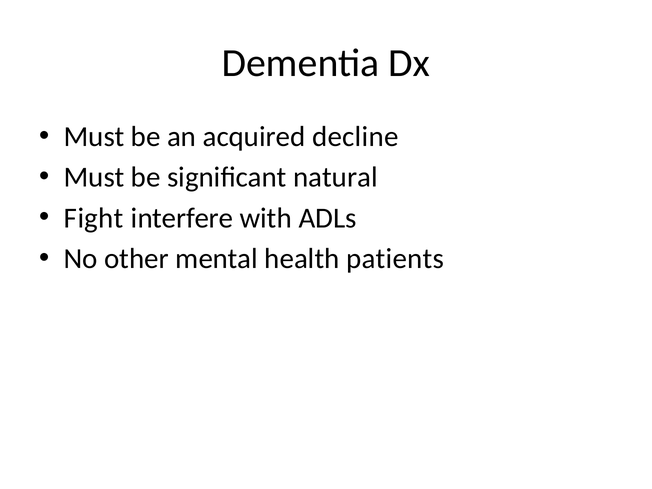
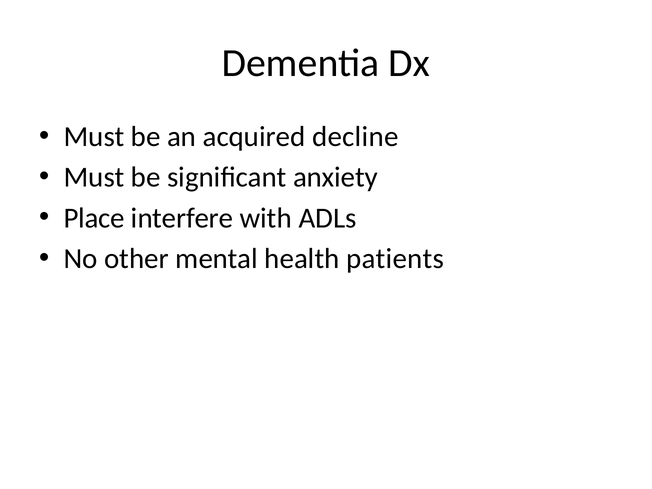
natural: natural -> anxiety
Fight: Fight -> Place
